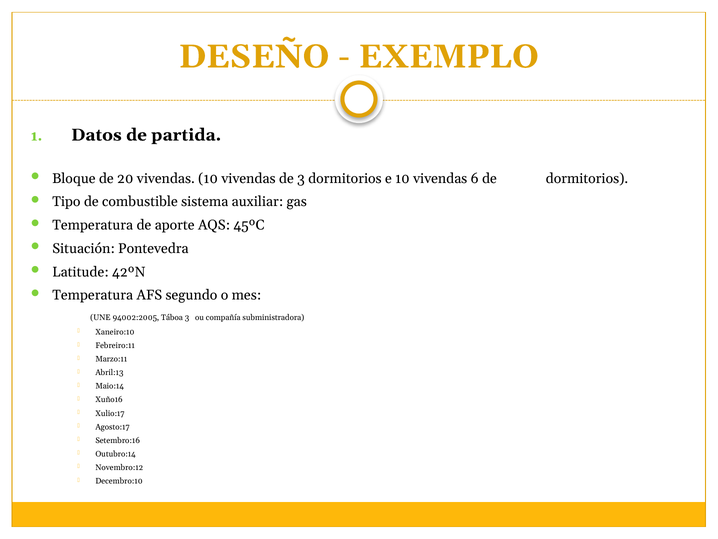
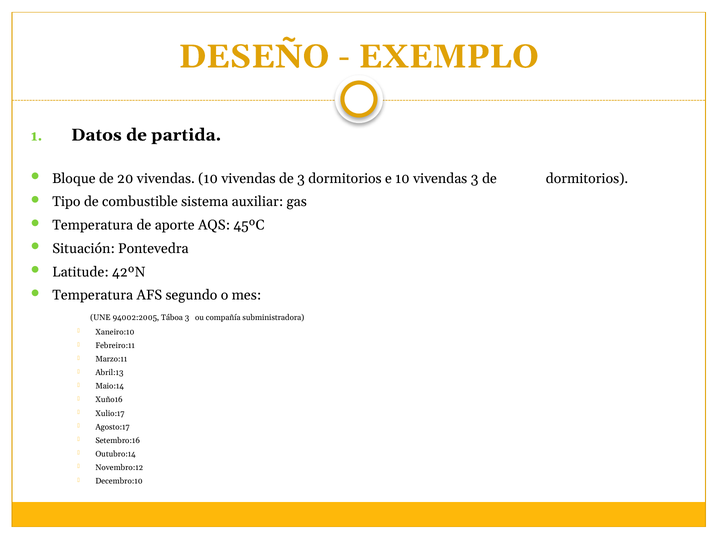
vivendas 6: 6 -> 3
